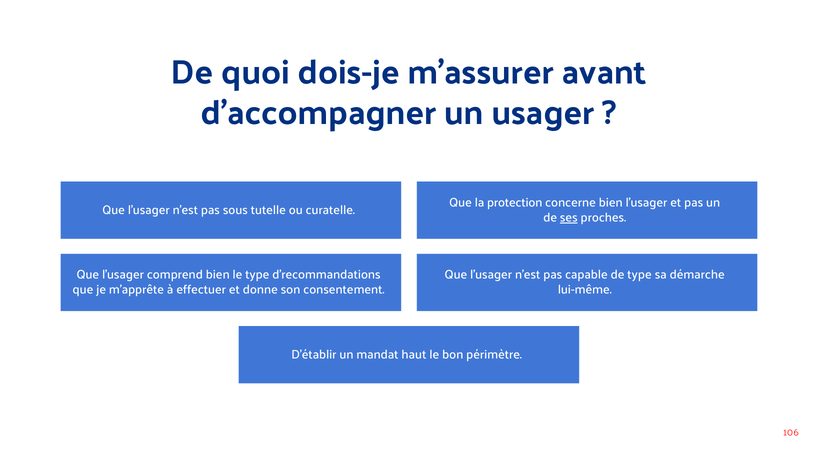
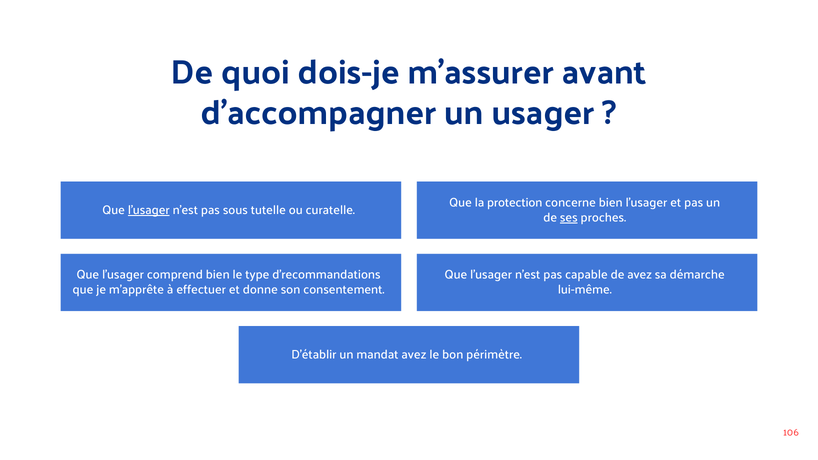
l'usager at (149, 210) underline: none -> present
de type: type -> avez
mandat haut: haut -> avez
